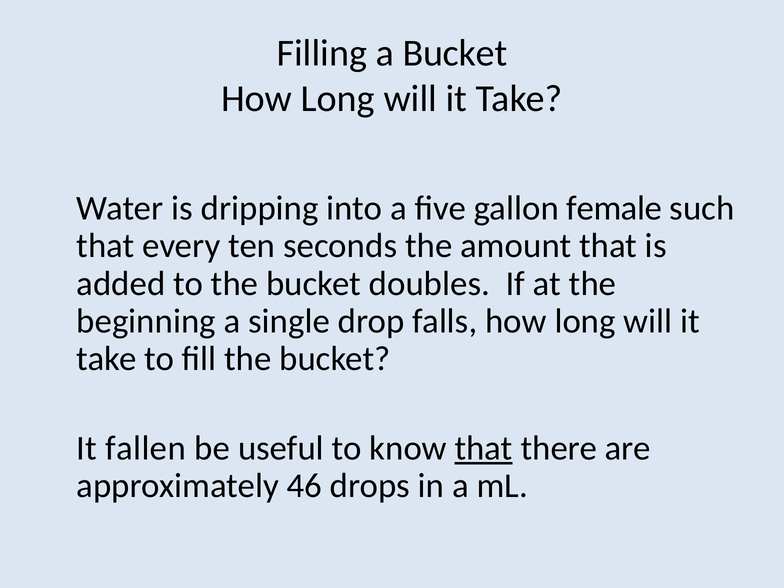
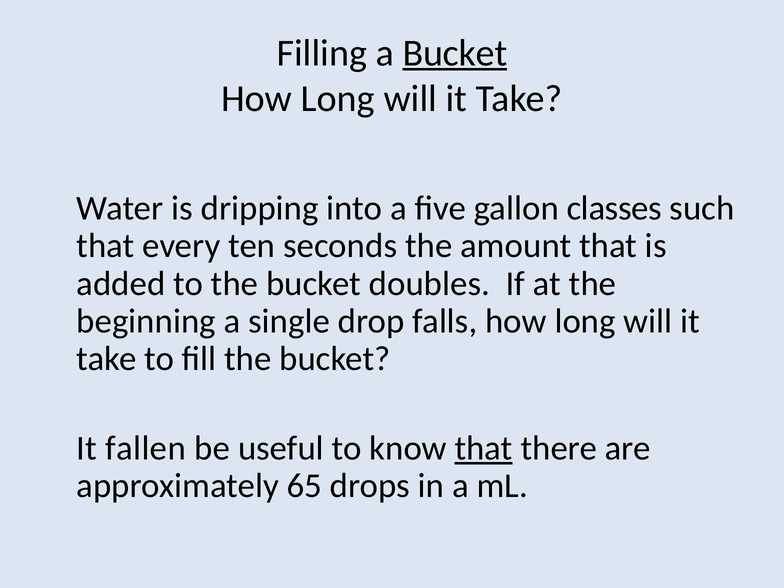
Bucket at (455, 53) underline: none -> present
female: female -> classes
46: 46 -> 65
